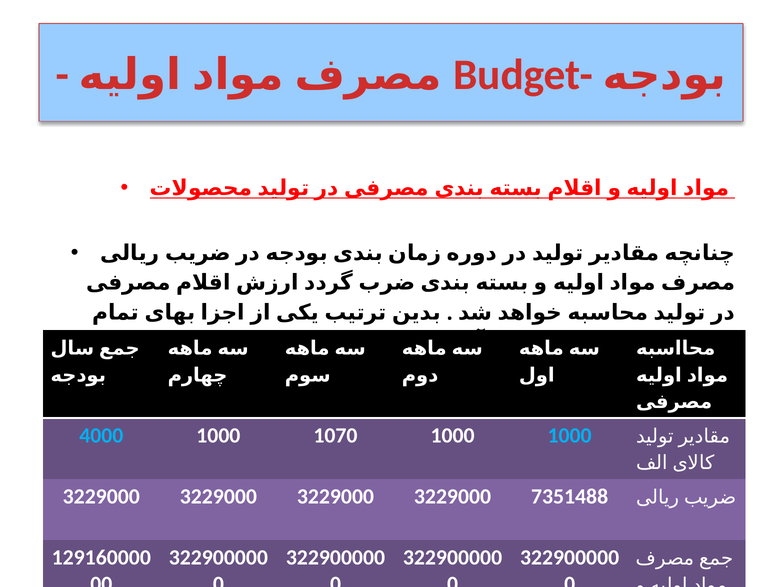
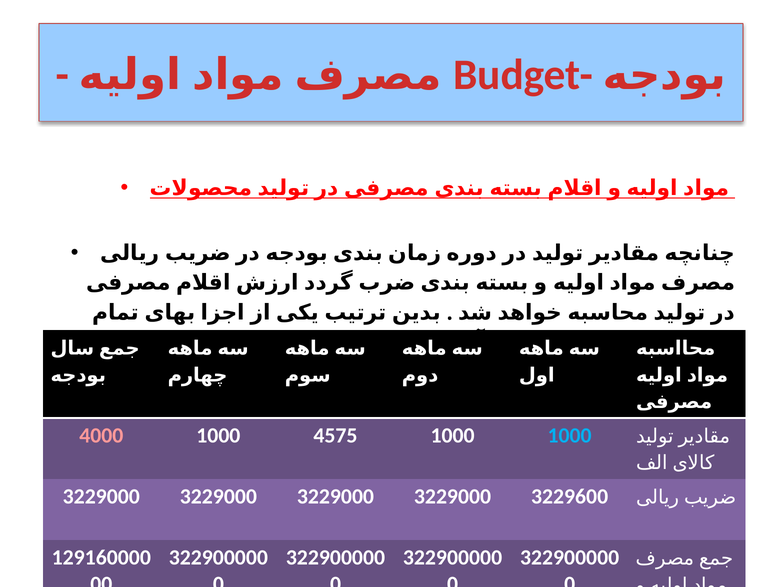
4000 colour: light blue -> pink
1070: 1070 -> 4575
7351488: 7351488 -> 3229600
